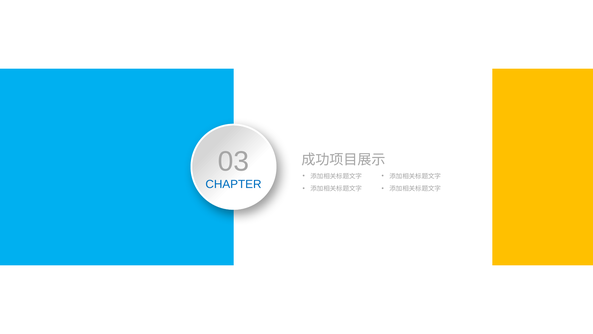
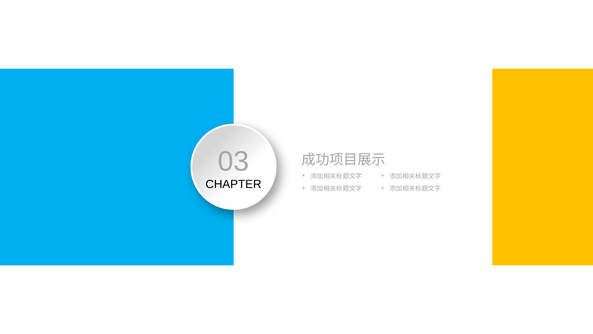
CHAPTER colour: blue -> black
